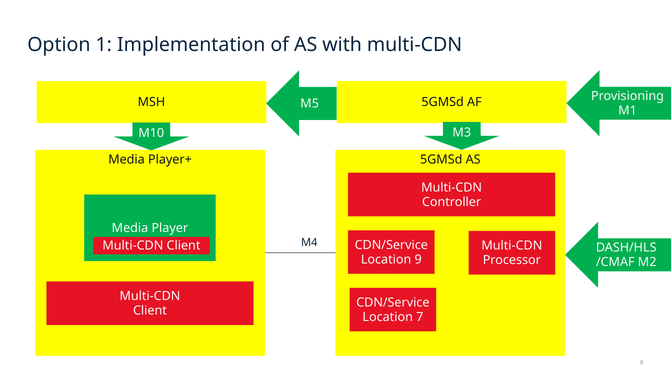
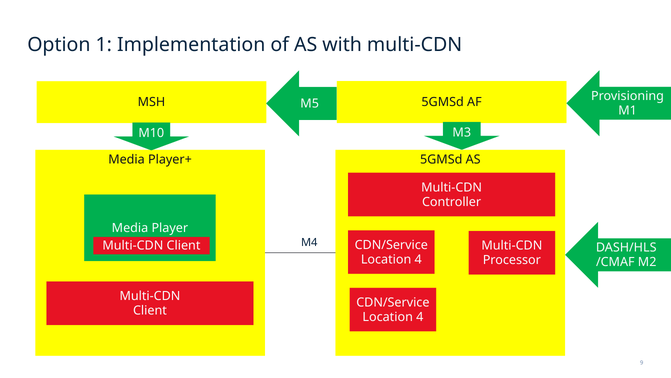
9 at (418, 259): 9 -> 4
7 at (420, 317): 7 -> 4
